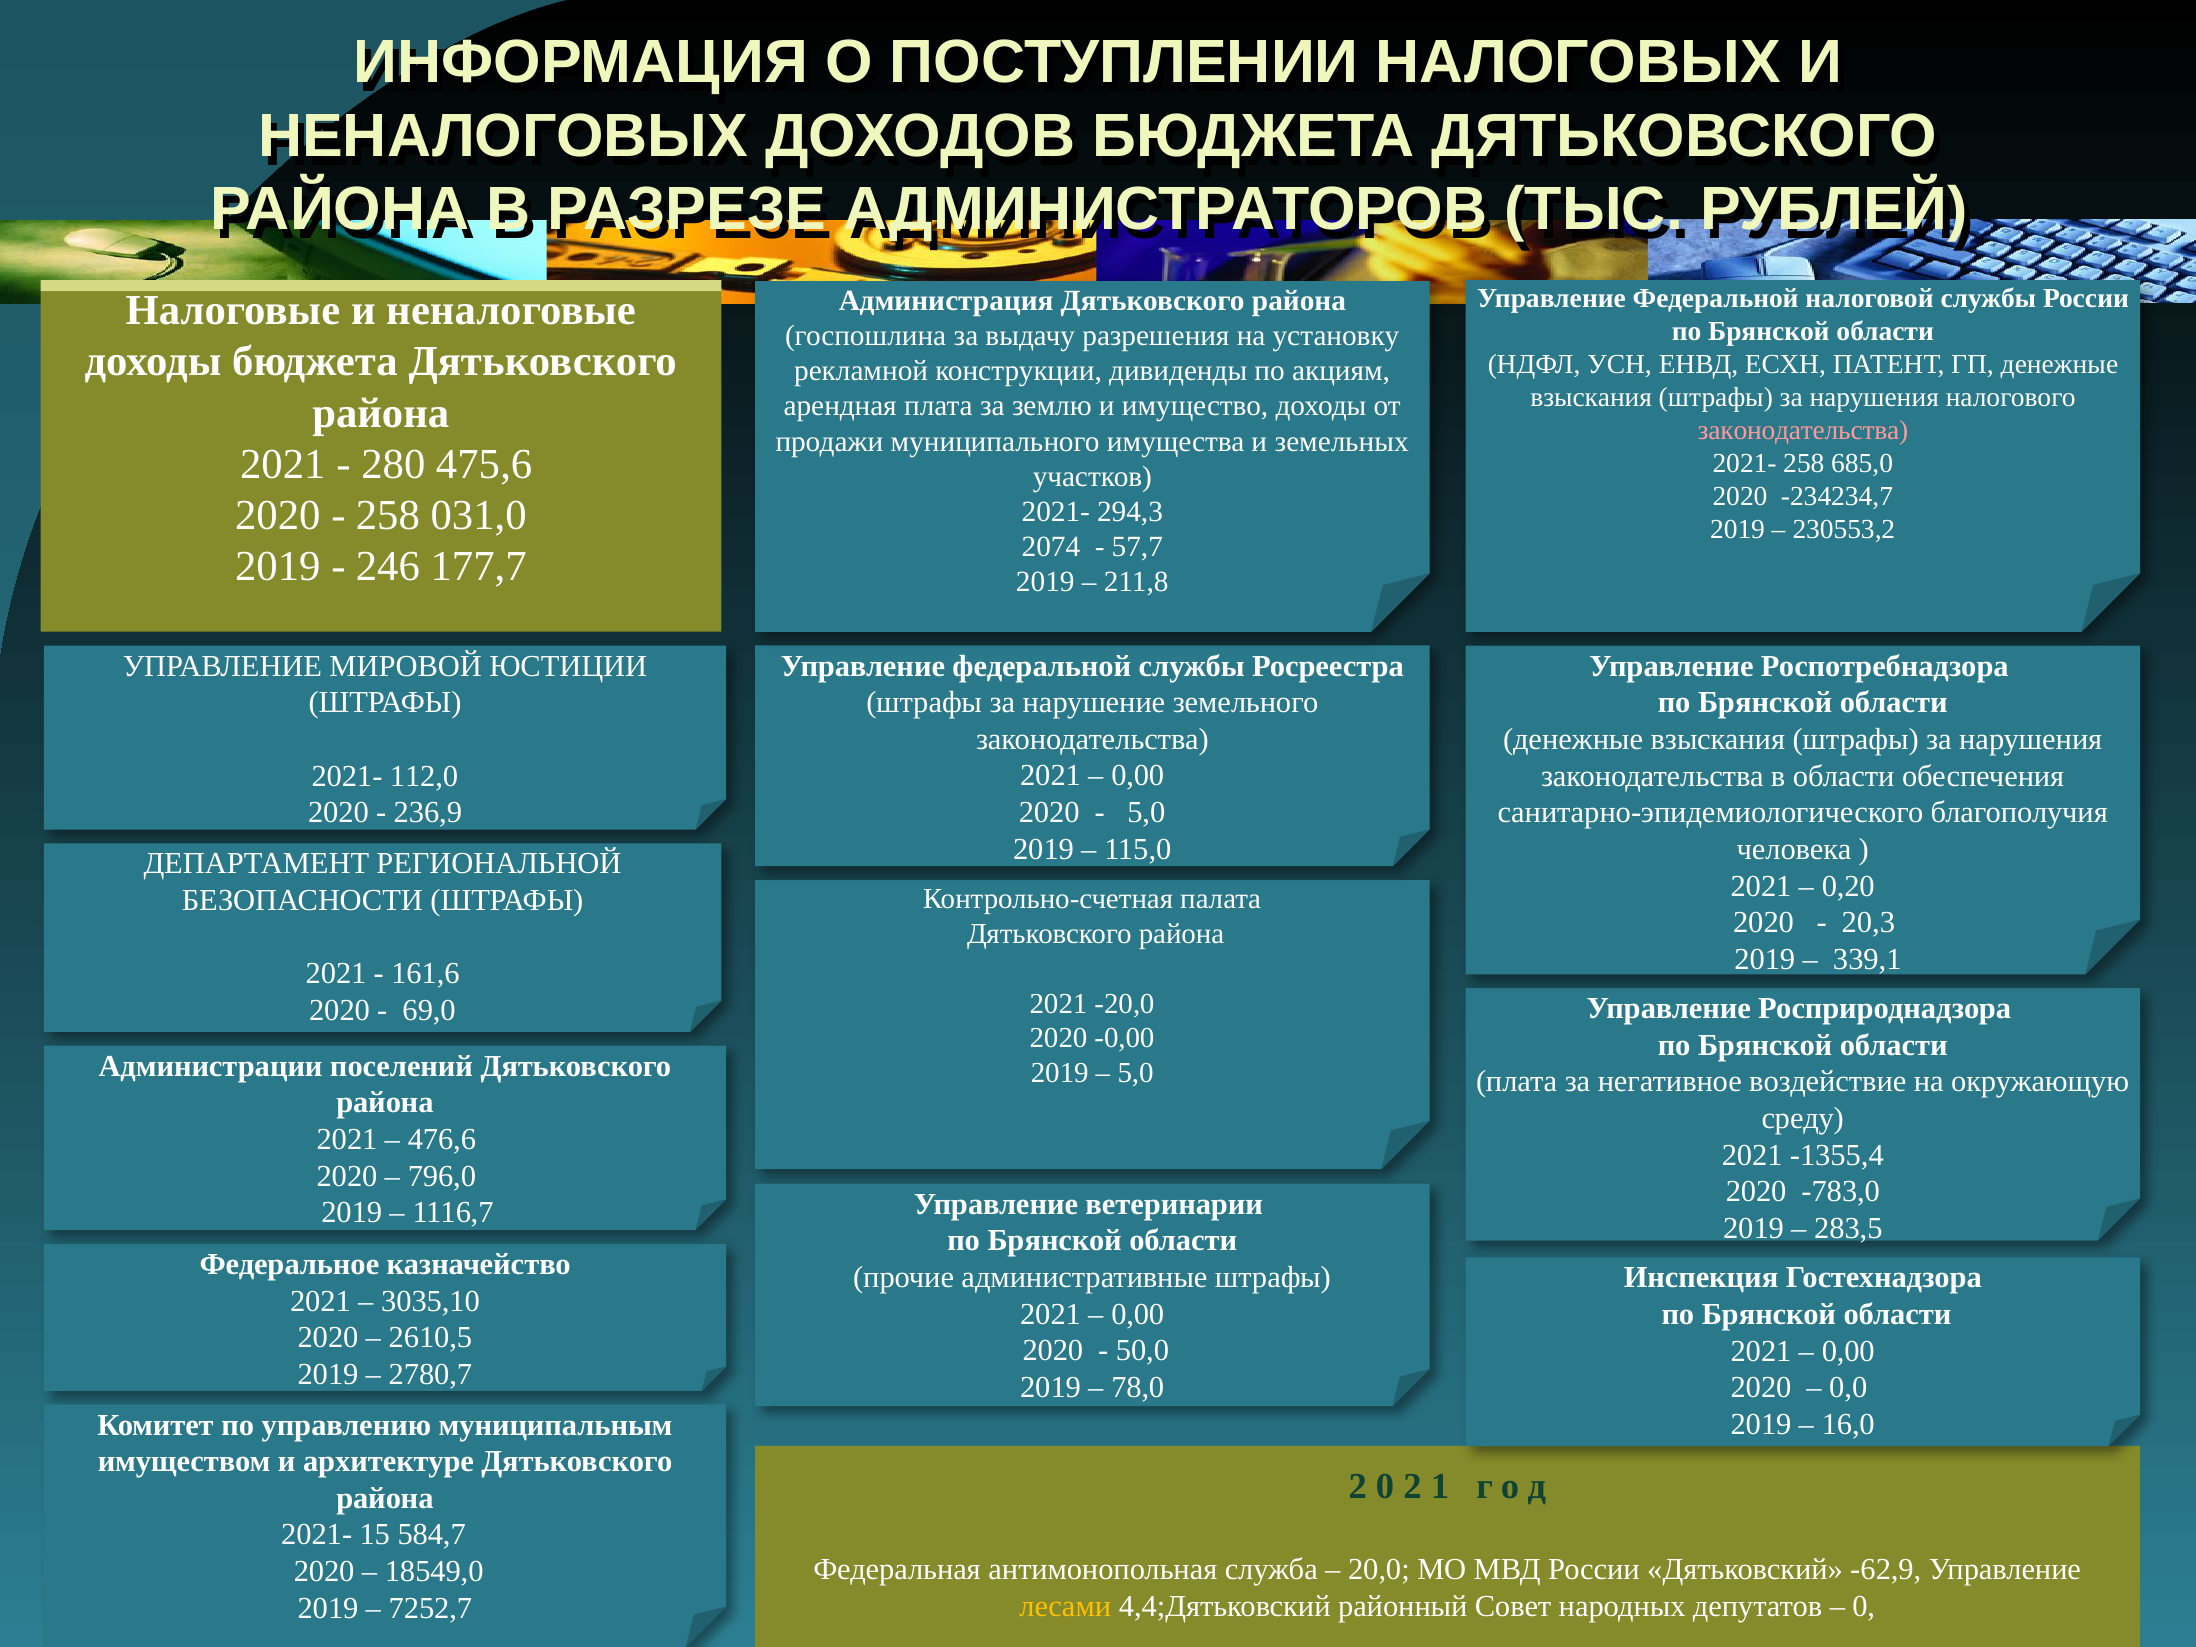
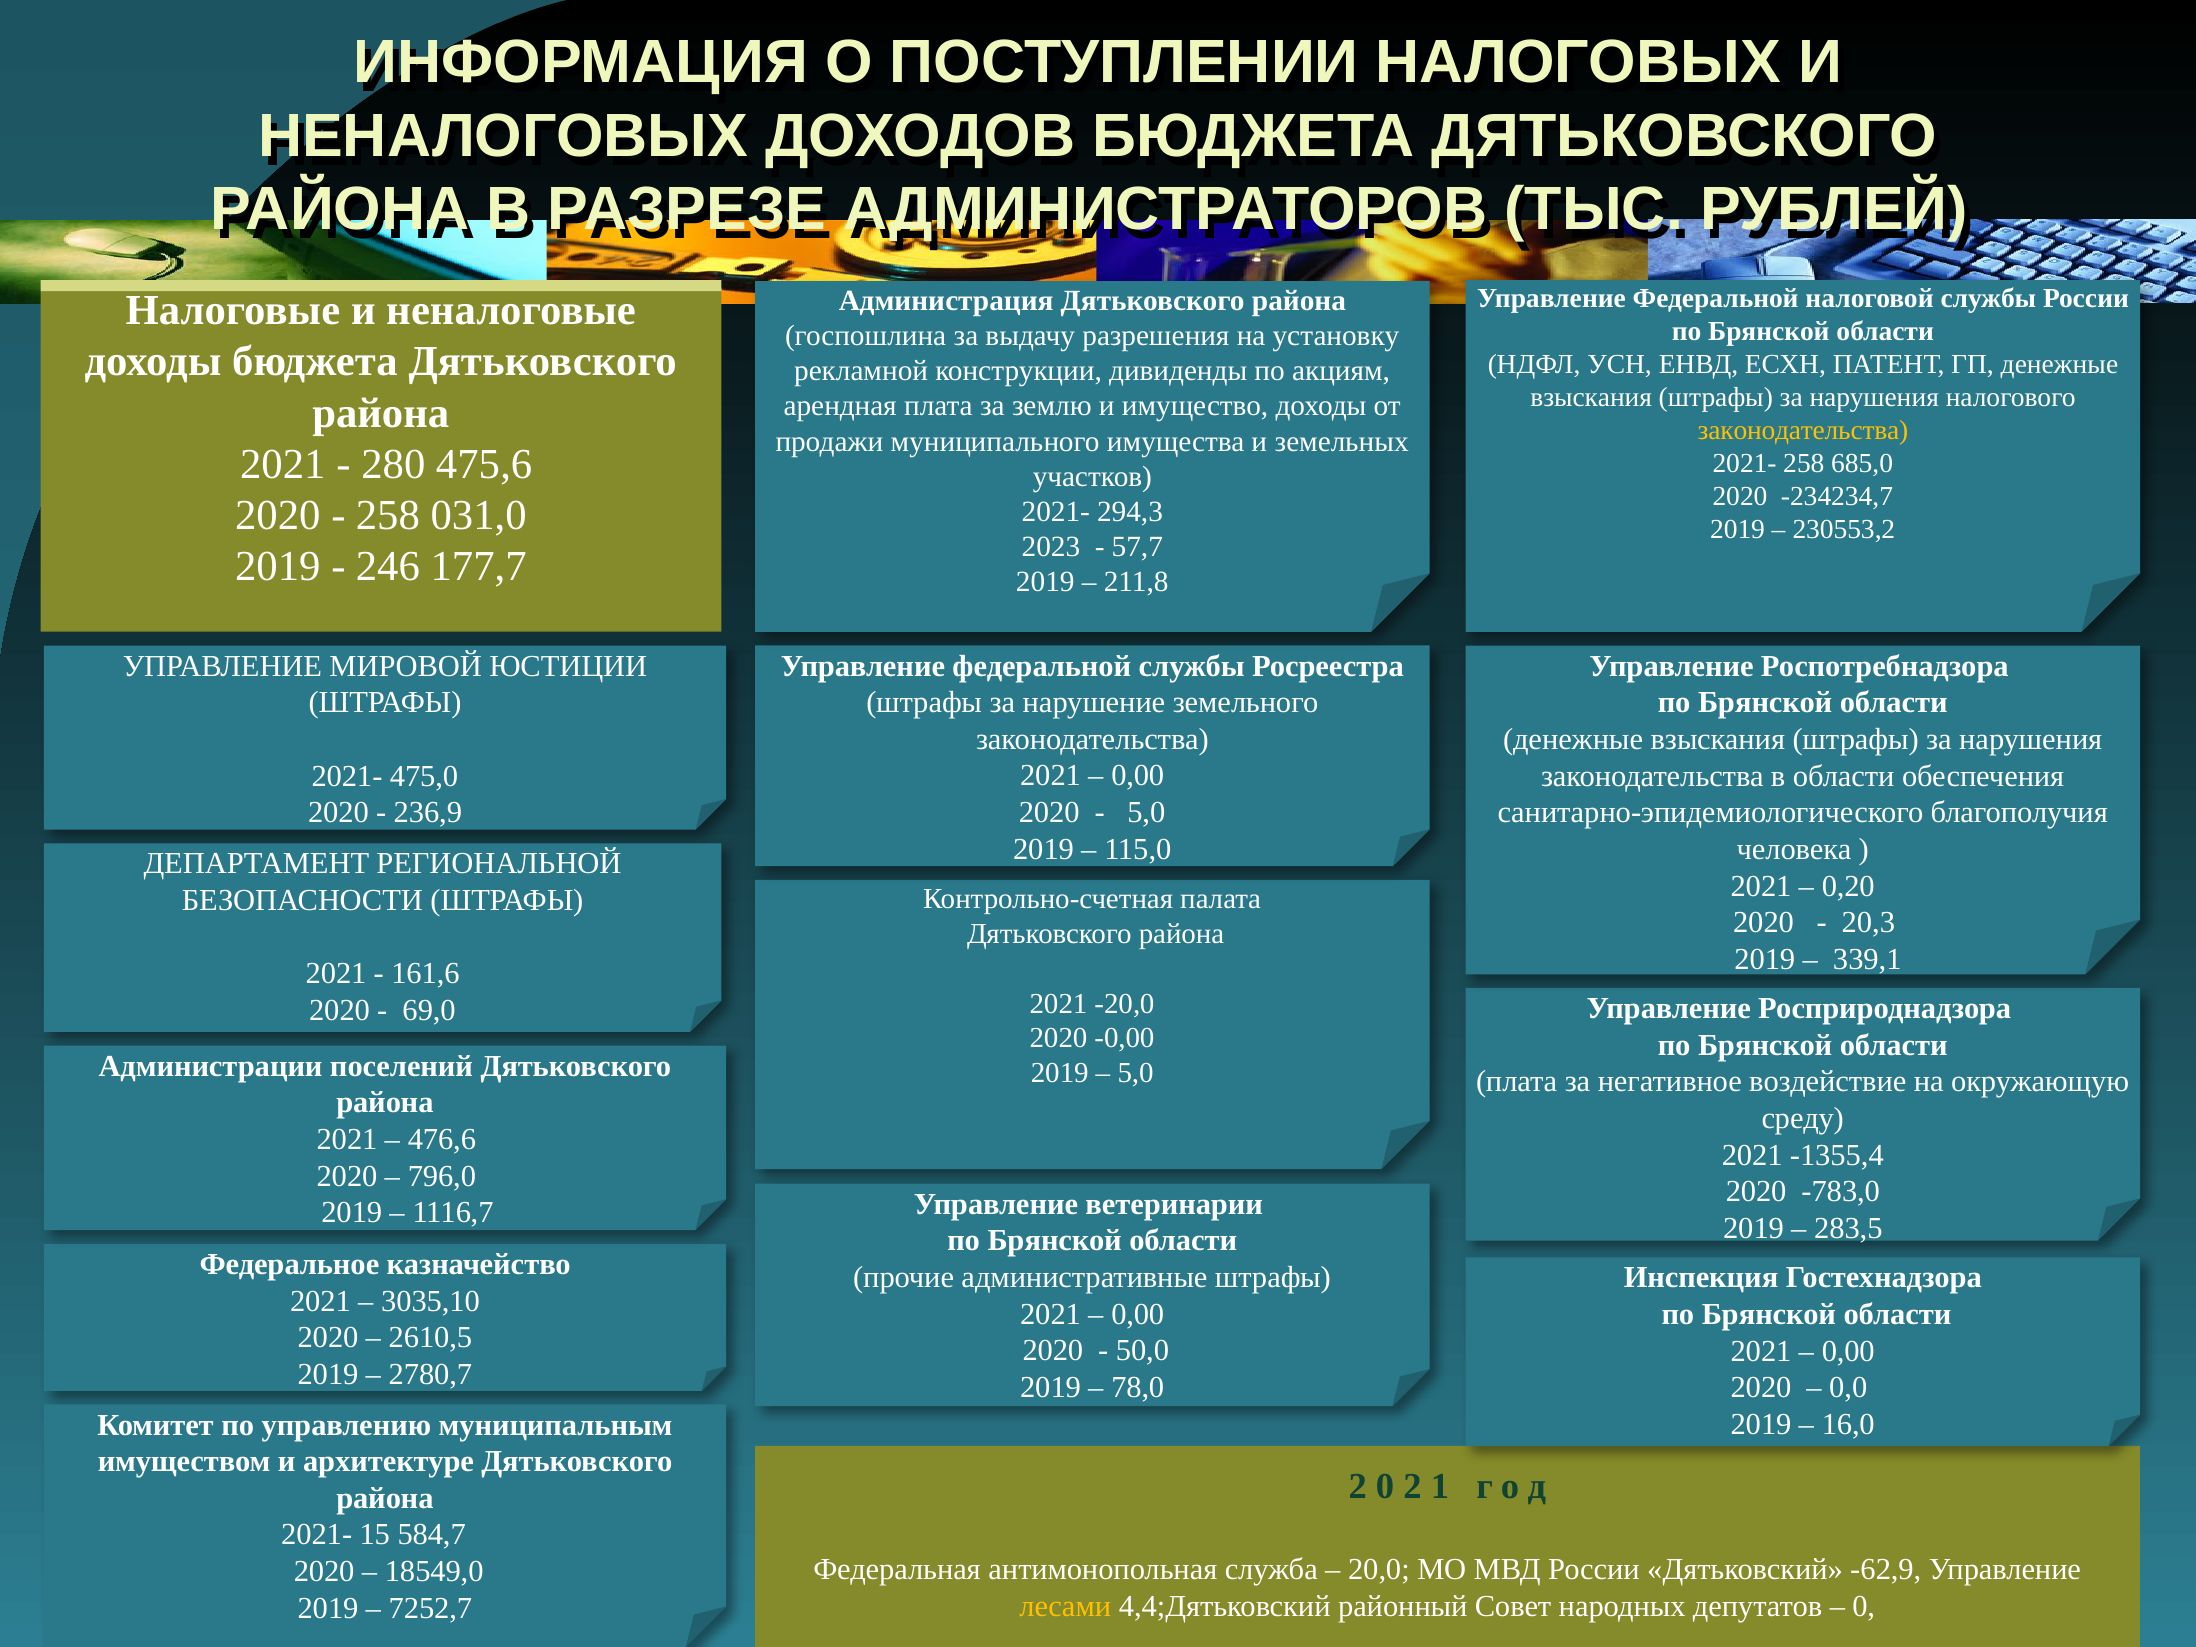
законодательства at (1803, 431) colour: pink -> yellow
2074: 2074 -> 2023
112,0: 112,0 -> 475,0
